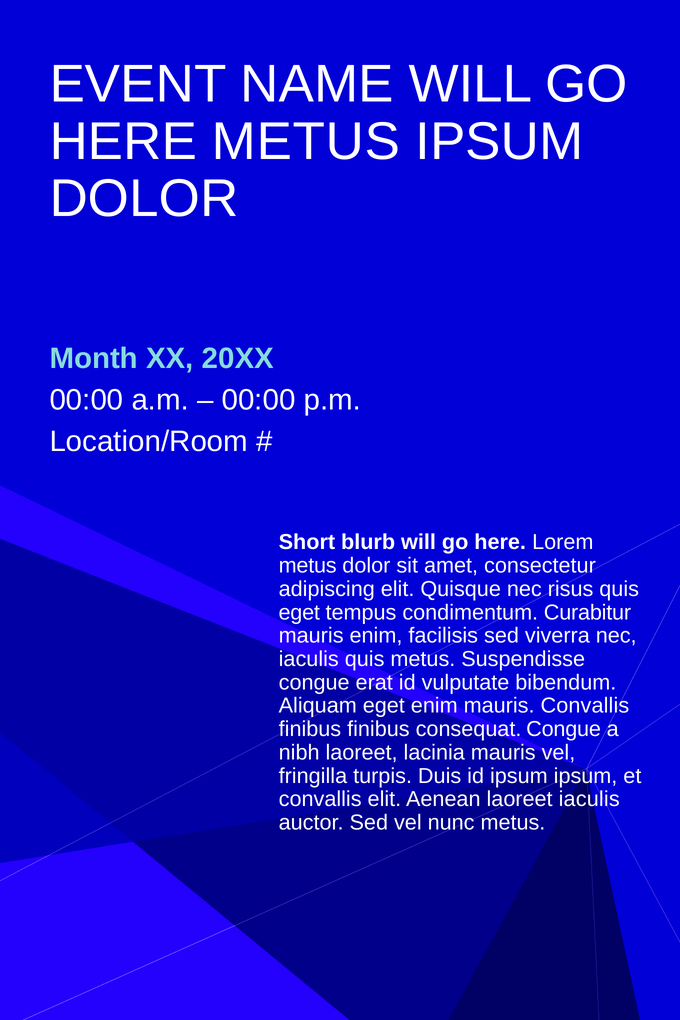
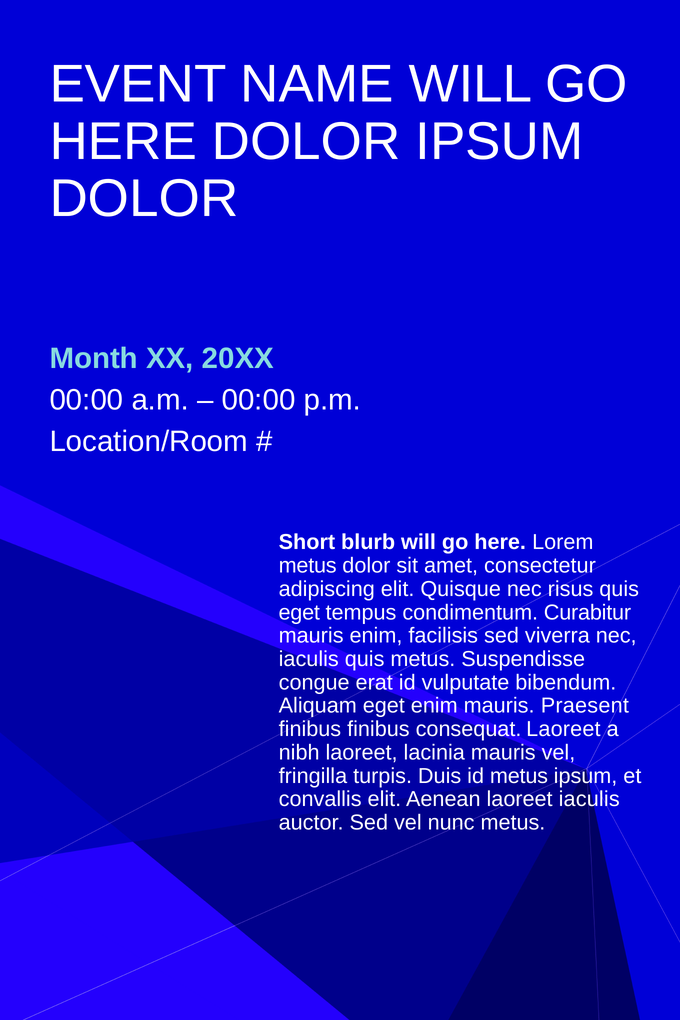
HERE METUS: METUS -> DOLOR
mauris Convallis: Convallis -> Praesent
consequat Congue: Congue -> Laoreet
id ipsum: ipsum -> metus
